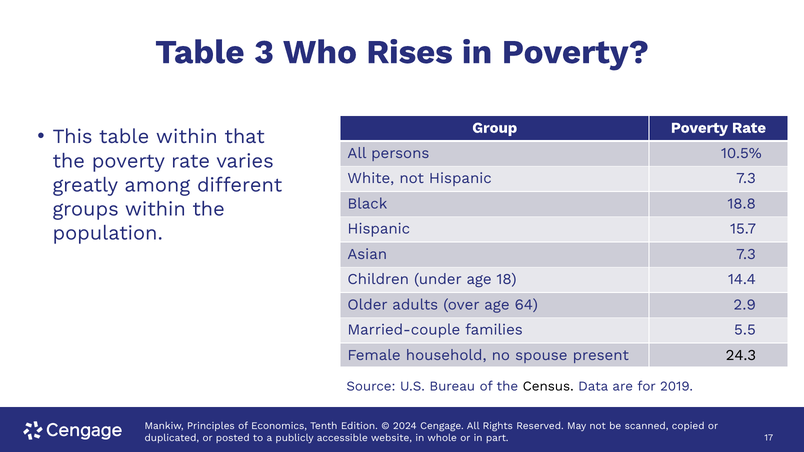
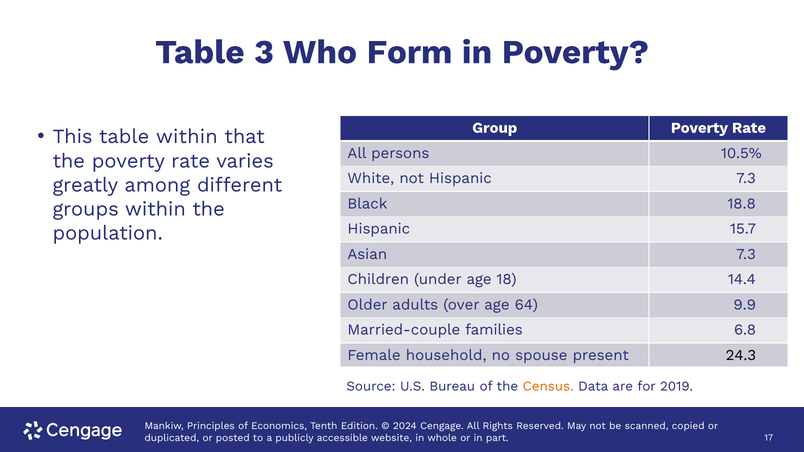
Rises: Rises -> Form
2.9: 2.9 -> 9.9
5.5: 5.5 -> 6.8
Census colour: black -> orange
